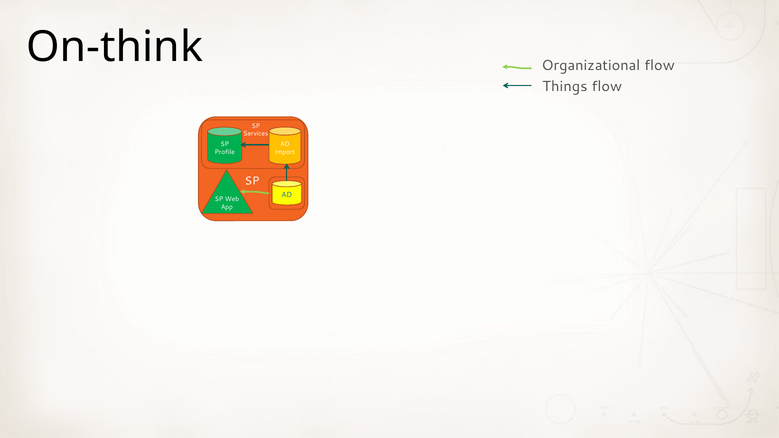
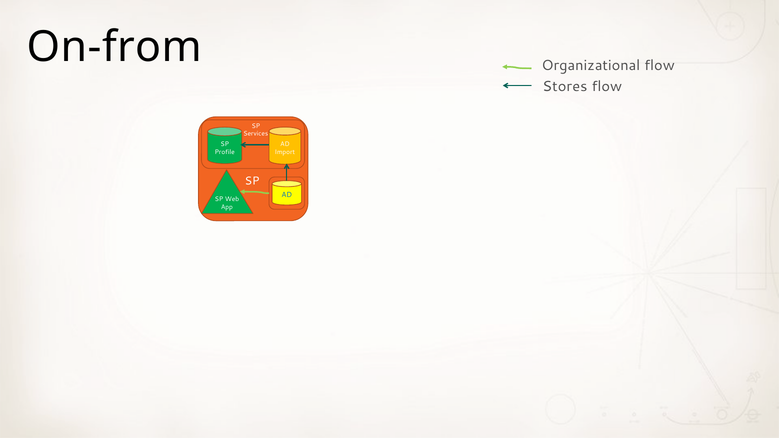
On-think: On-think -> On-from
Things: Things -> Stores
